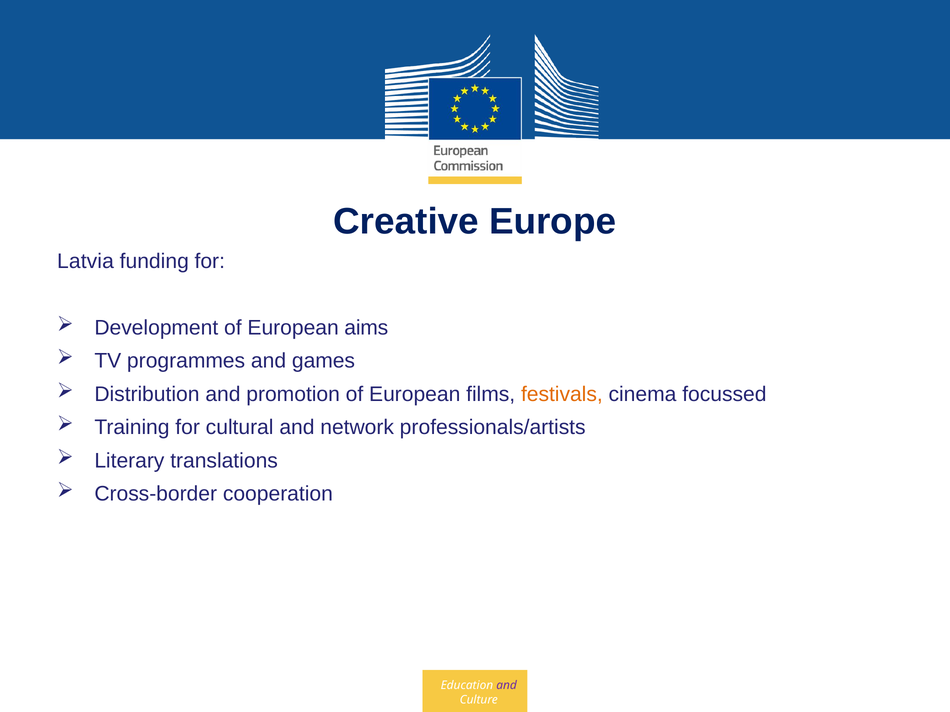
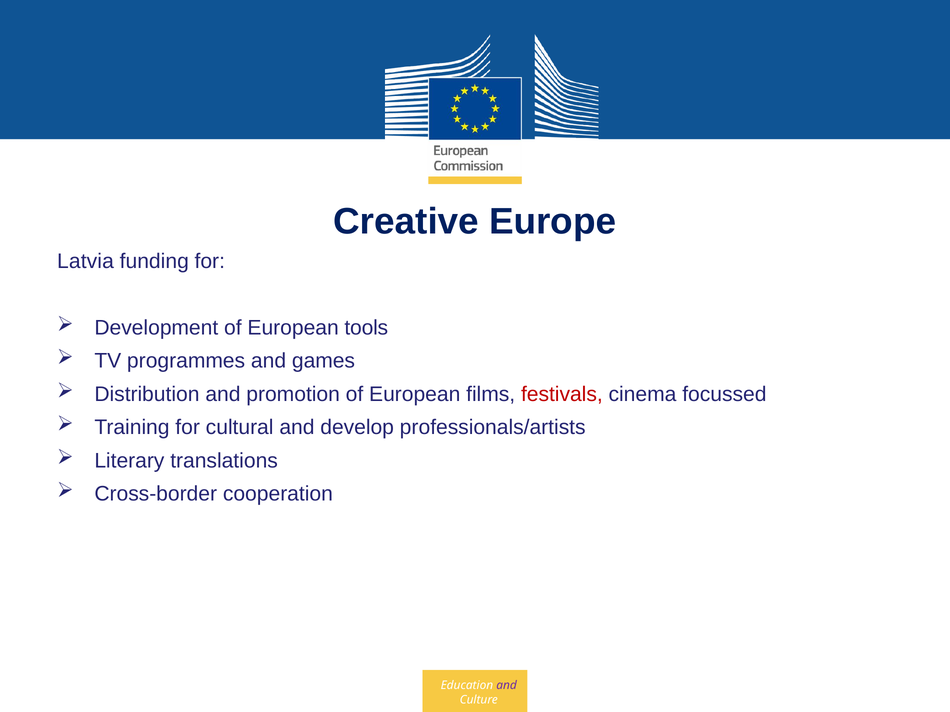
aims: aims -> tools
festivals colour: orange -> red
network: network -> develop
